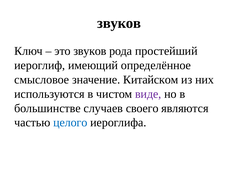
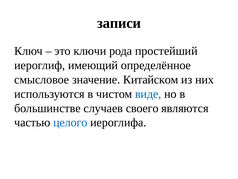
звуков at (119, 23): звуков -> записи
это звуков: звуков -> ключи
виде colour: purple -> blue
